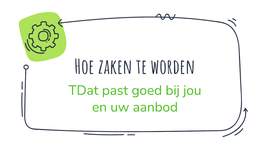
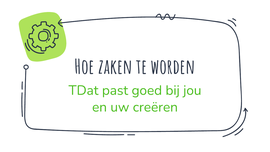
aanbod: aanbod -> creëren
